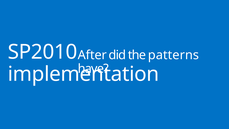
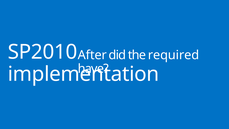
patterns: patterns -> required
